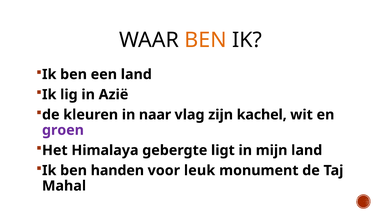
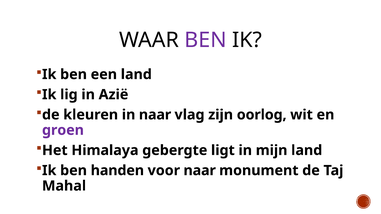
BEN at (206, 40) colour: orange -> purple
kachel: kachel -> oorlog
voor leuk: leuk -> naar
